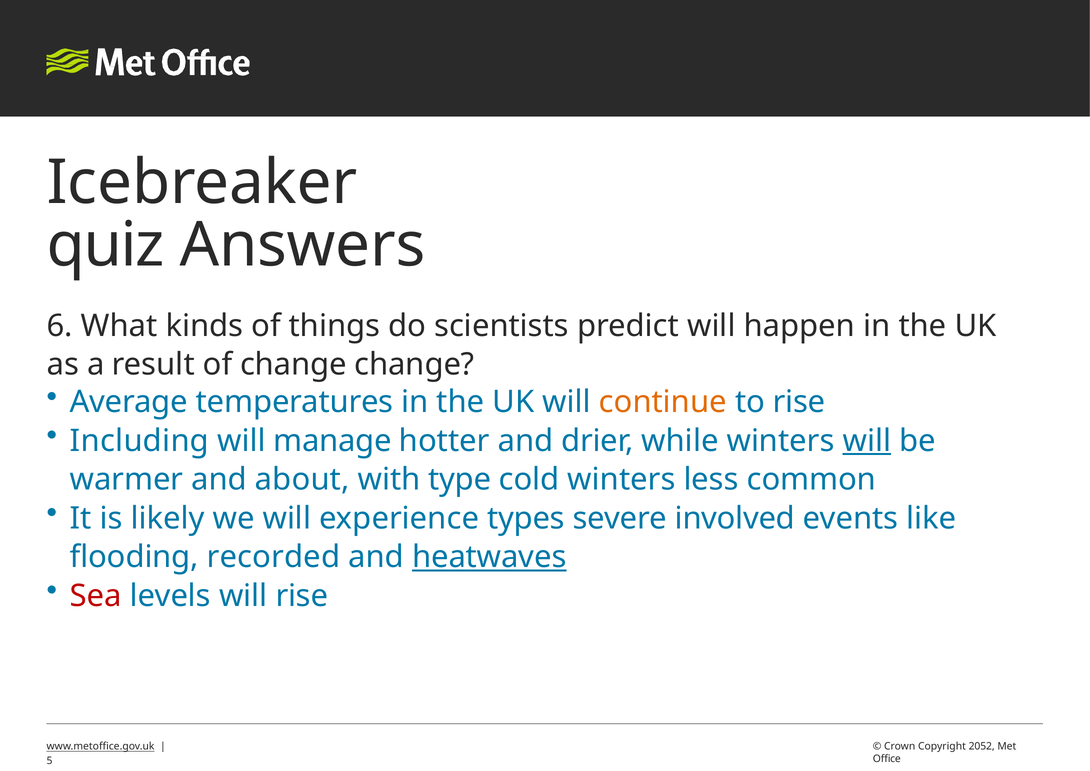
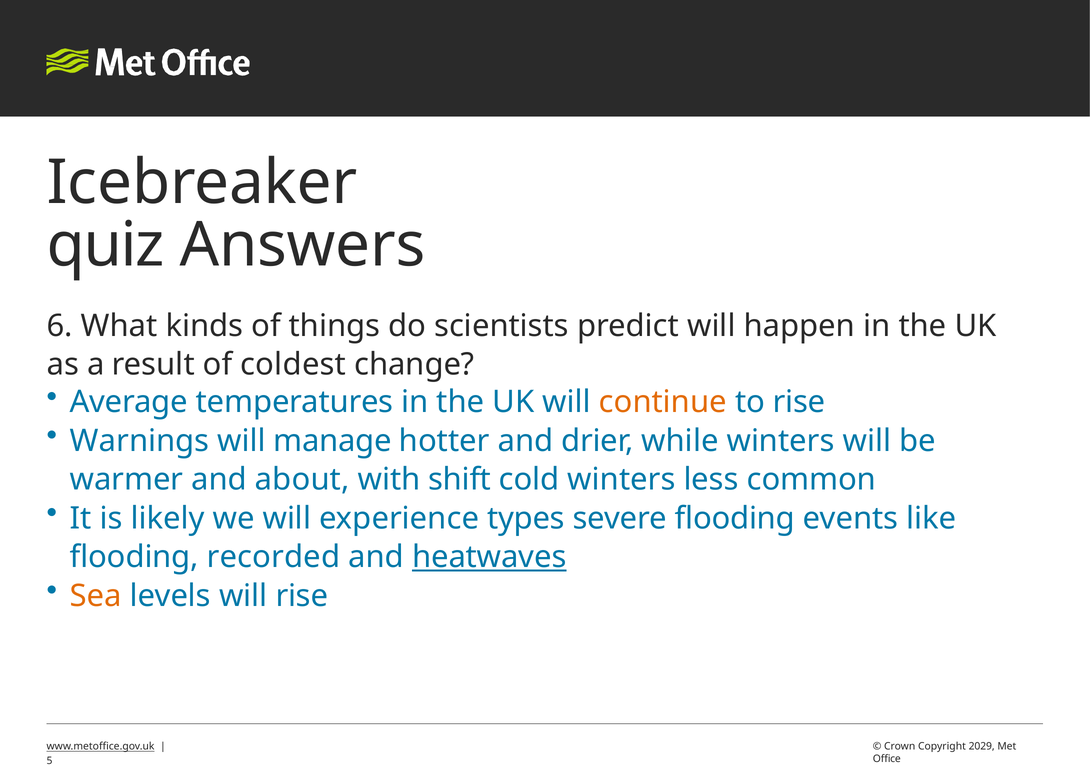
of change: change -> coldest
Including: Including -> Warnings
will at (867, 441) underline: present -> none
type: type -> shift
severe involved: involved -> flooding
Sea colour: red -> orange
2052: 2052 -> 2029
